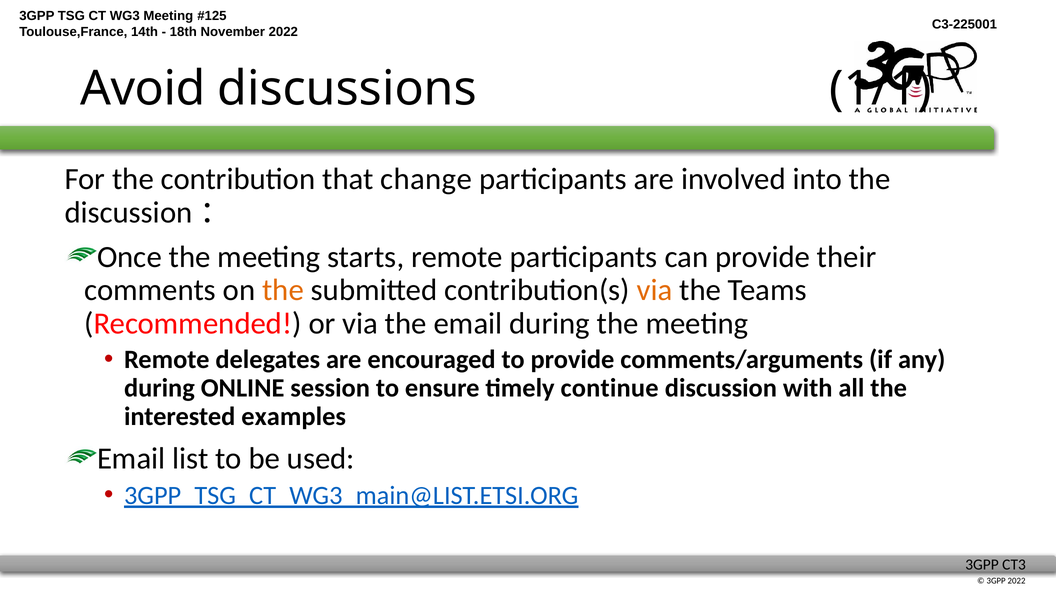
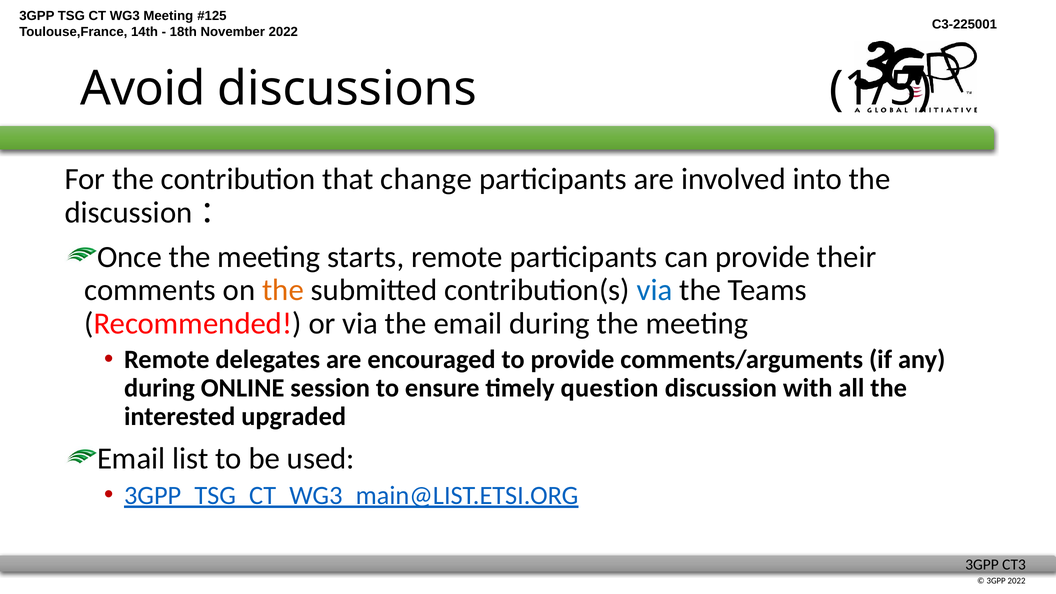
1/1: 1/1 -> 1/5
via at (654, 290) colour: orange -> blue
continue: continue -> question
examples: examples -> upgraded
